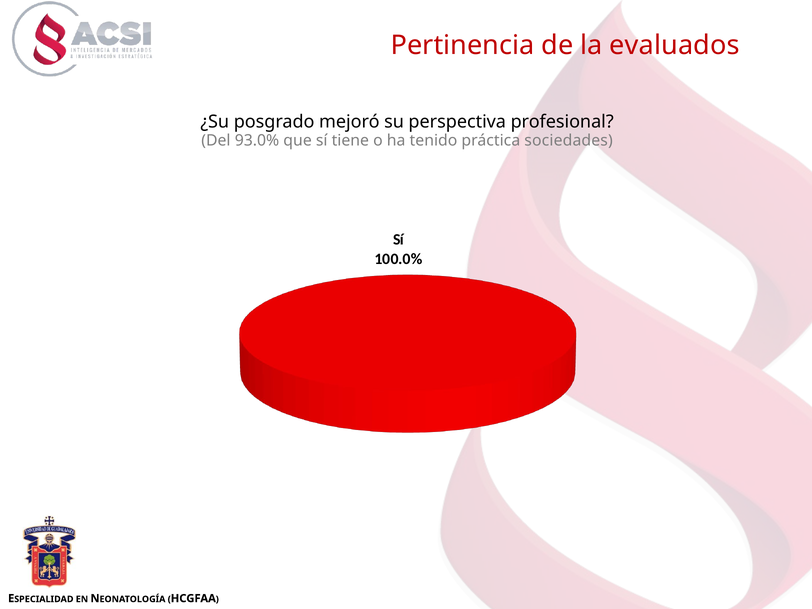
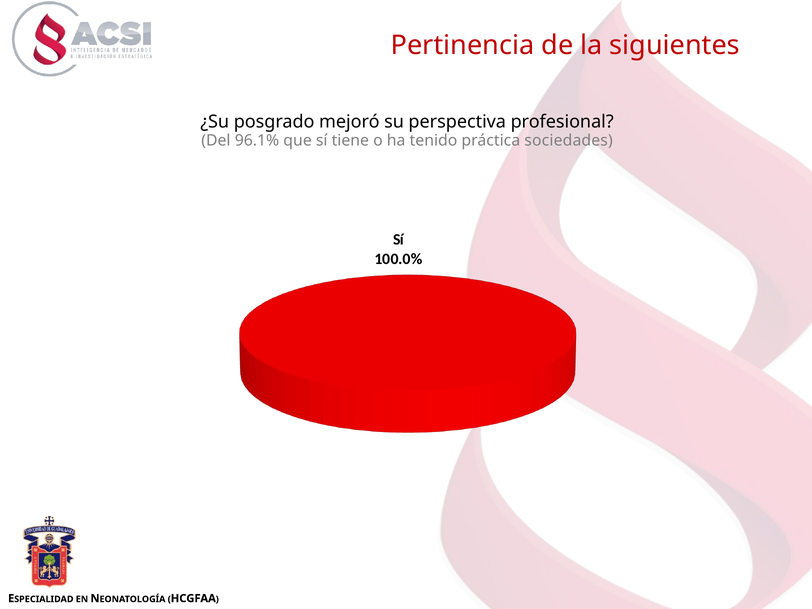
evaluados: evaluados -> siguientes
93.0%: 93.0% -> 96.1%
